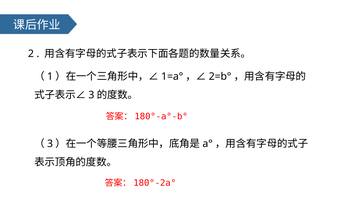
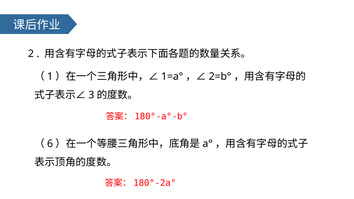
3 at (50, 144): 3 -> 6
